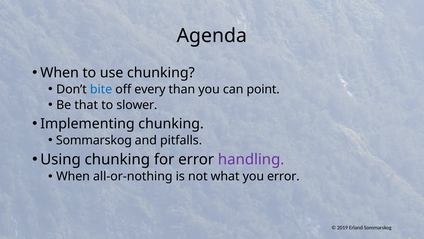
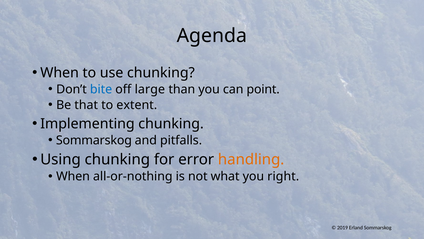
every: every -> large
slower: slower -> extent
handling colour: purple -> orange
you error: error -> right
